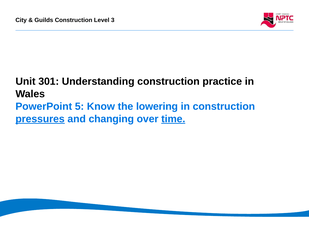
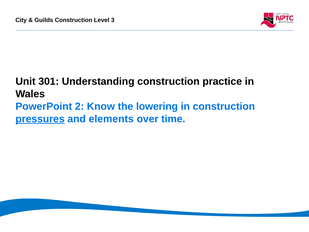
5: 5 -> 2
changing: changing -> elements
time underline: present -> none
